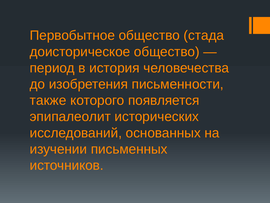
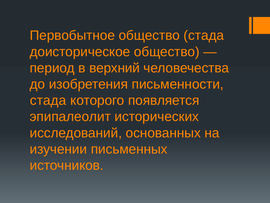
история: история -> верхний
также at (48, 100): также -> стада
